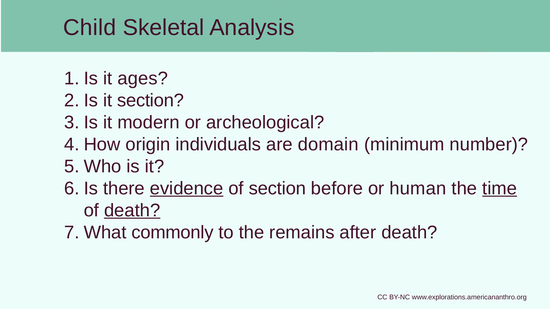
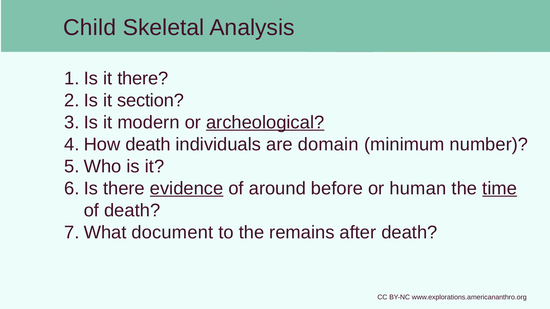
it ages: ages -> there
archeological underline: none -> present
origin at (148, 145): origin -> death
of section: section -> around
death at (132, 211) underline: present -> none
commonly: commonly -> document
